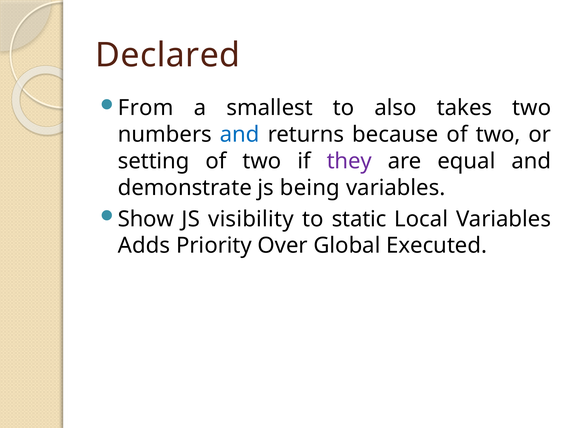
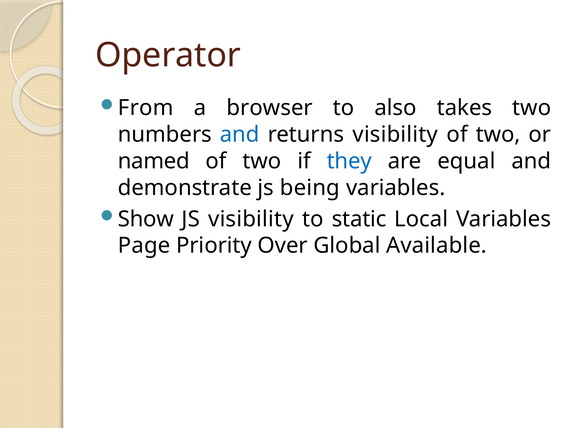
Declared: Declared -> Operator
smallest: smallest -> browser
returns because: because -> visibility
setting: setting -> named
they colour: purple -> blue
Adds: Adds -> Page
Executed: Executed -> Available
